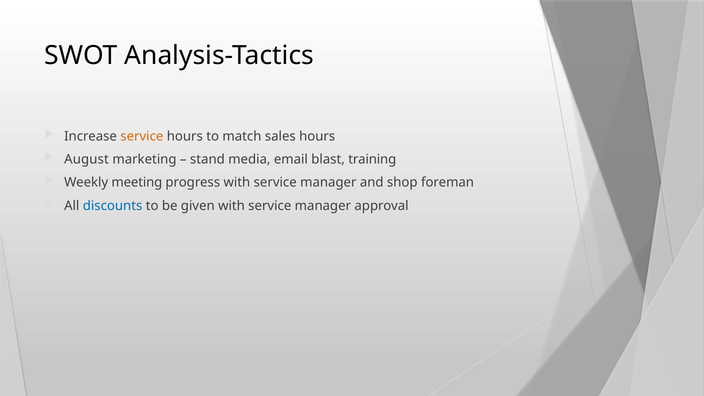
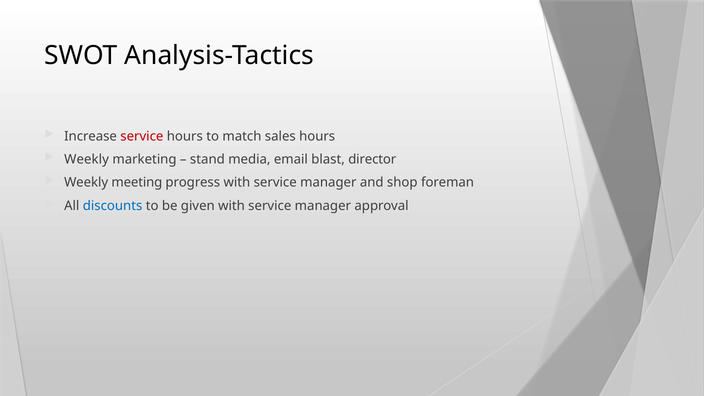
service at (142, 136) colour: orange -> red
August at (87, 159): August -> Weekly
training: training -> director
